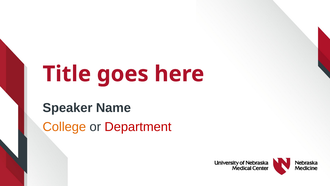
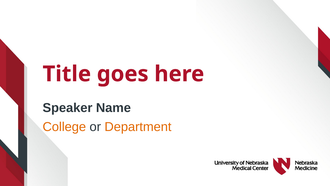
Department colour: red -> orange
